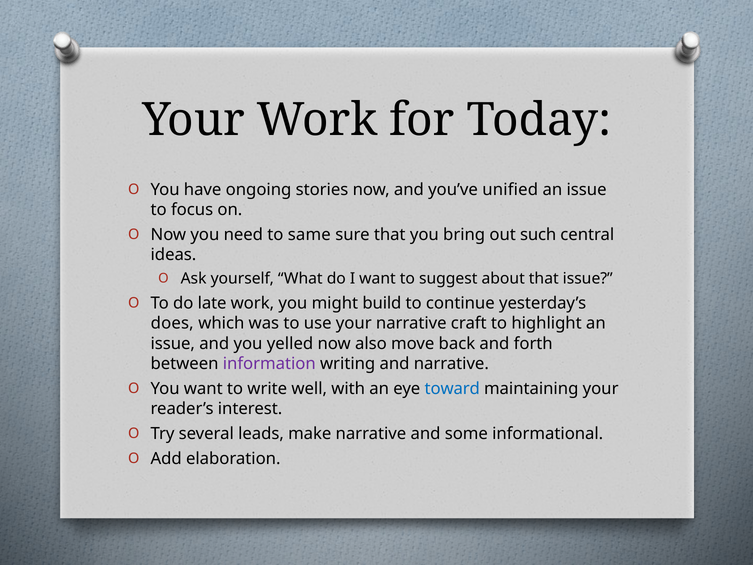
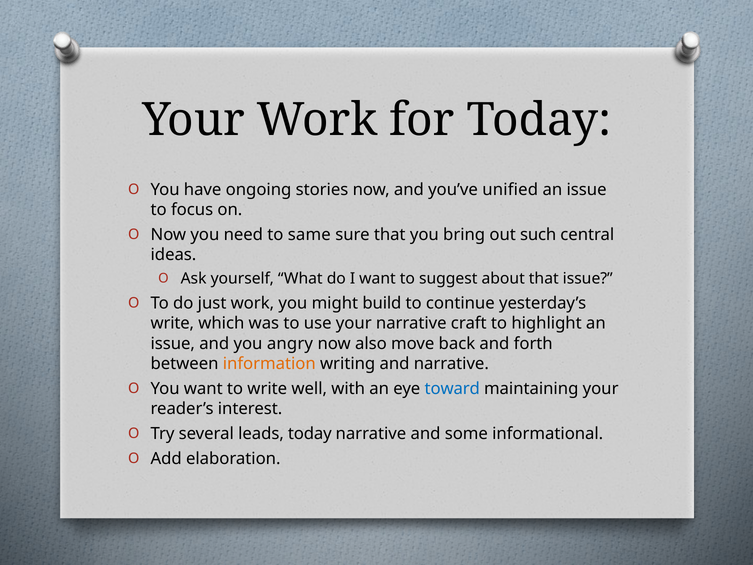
late: late -> just
does at (172, 323): does -> write
yelled: yelled -> angry
information colour: purple -> orange
leads make: make -> today
